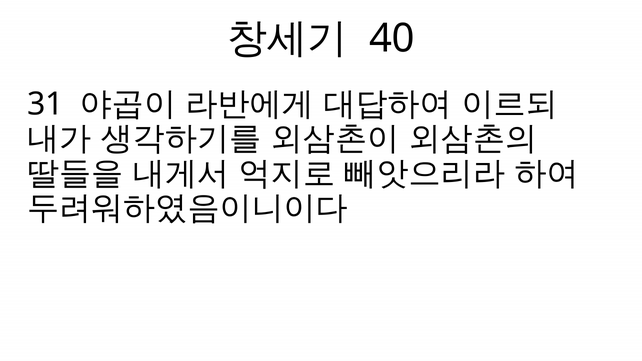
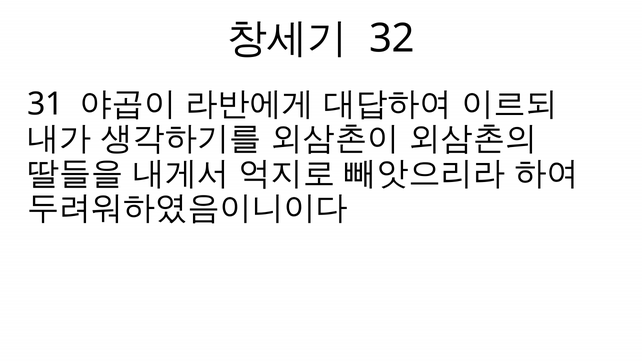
40: 40 -> 32
